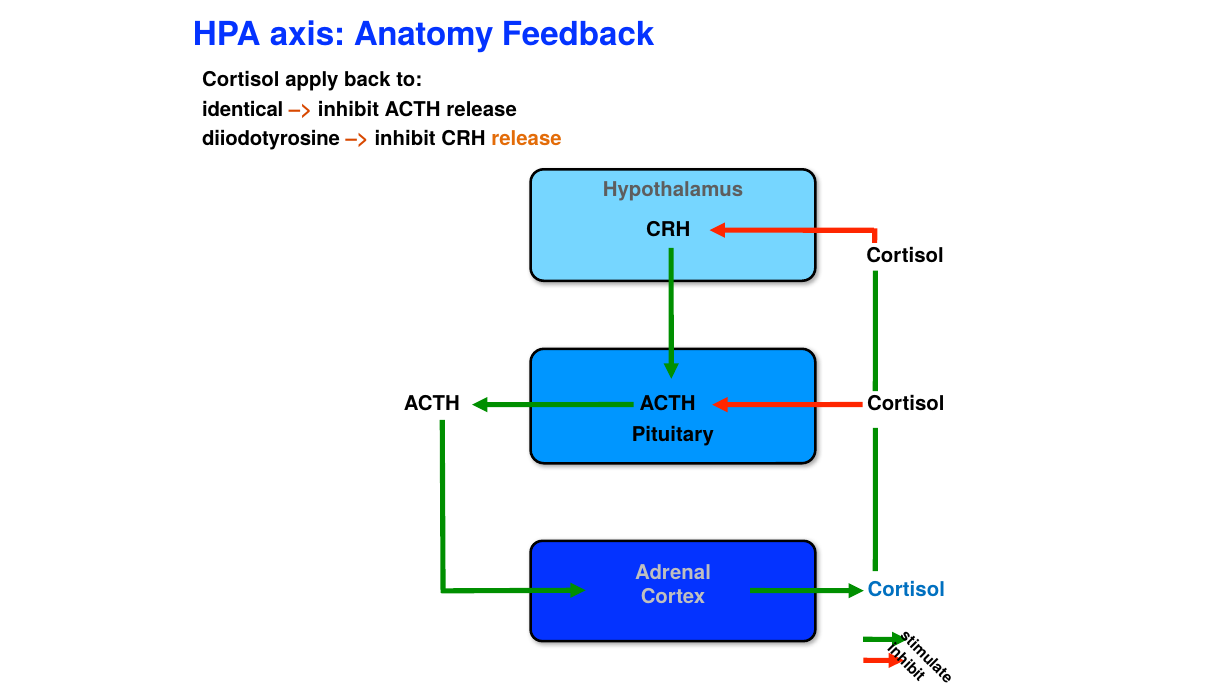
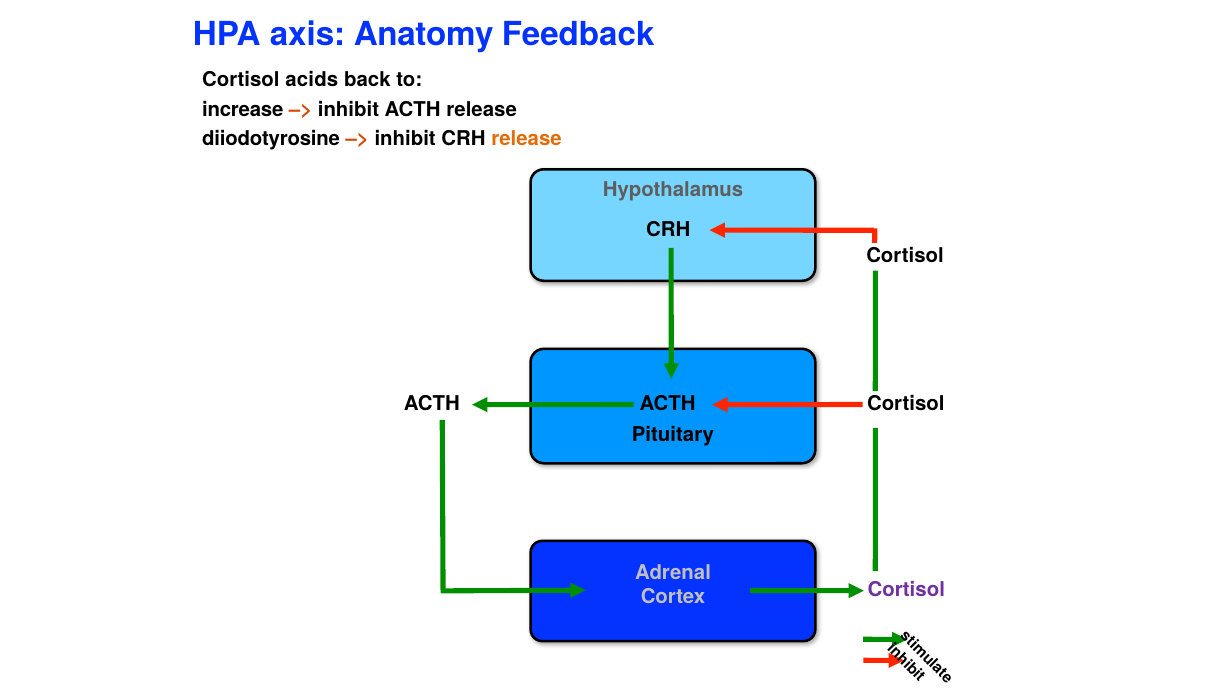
apply: apply -> acids
identical: identical -> increase
Cortisol at (906, 590) colour: blue -> purple
